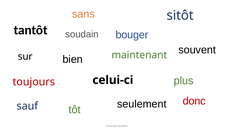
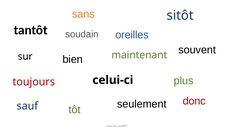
bouger: bouger -> oreilles
